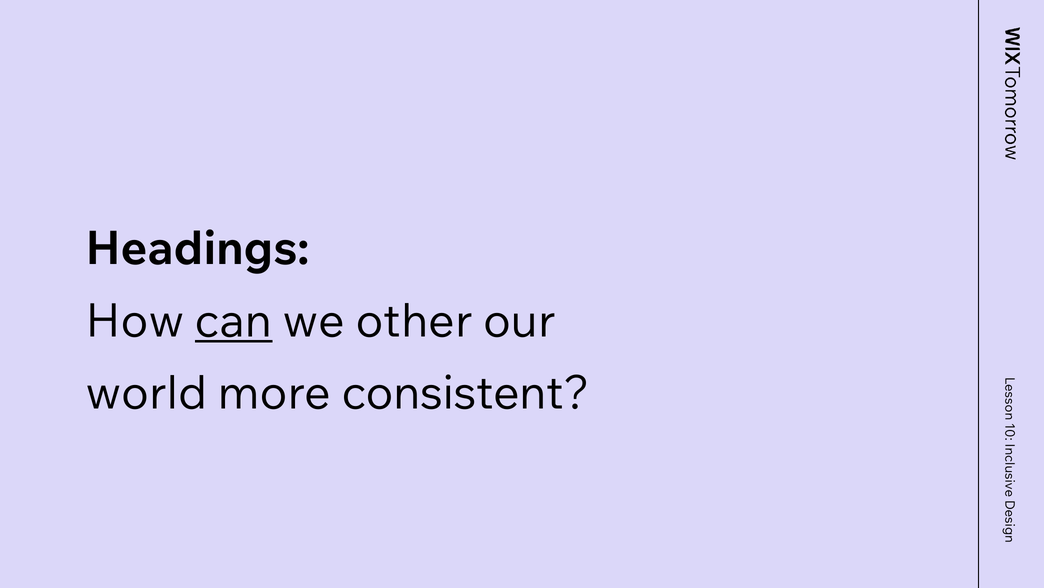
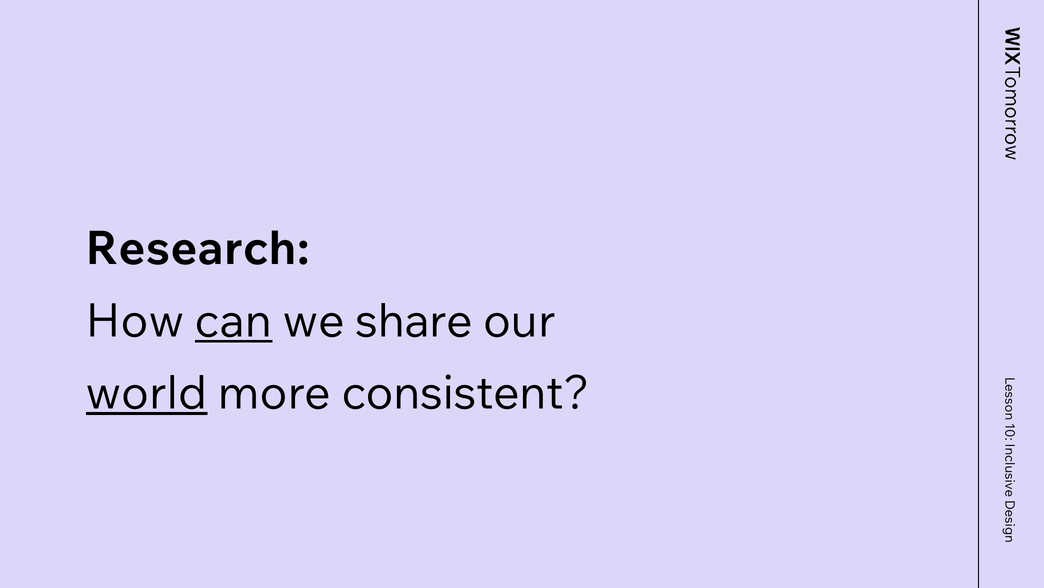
Headings: Headings -> Research
other: other -> share
world underline: none -> present
